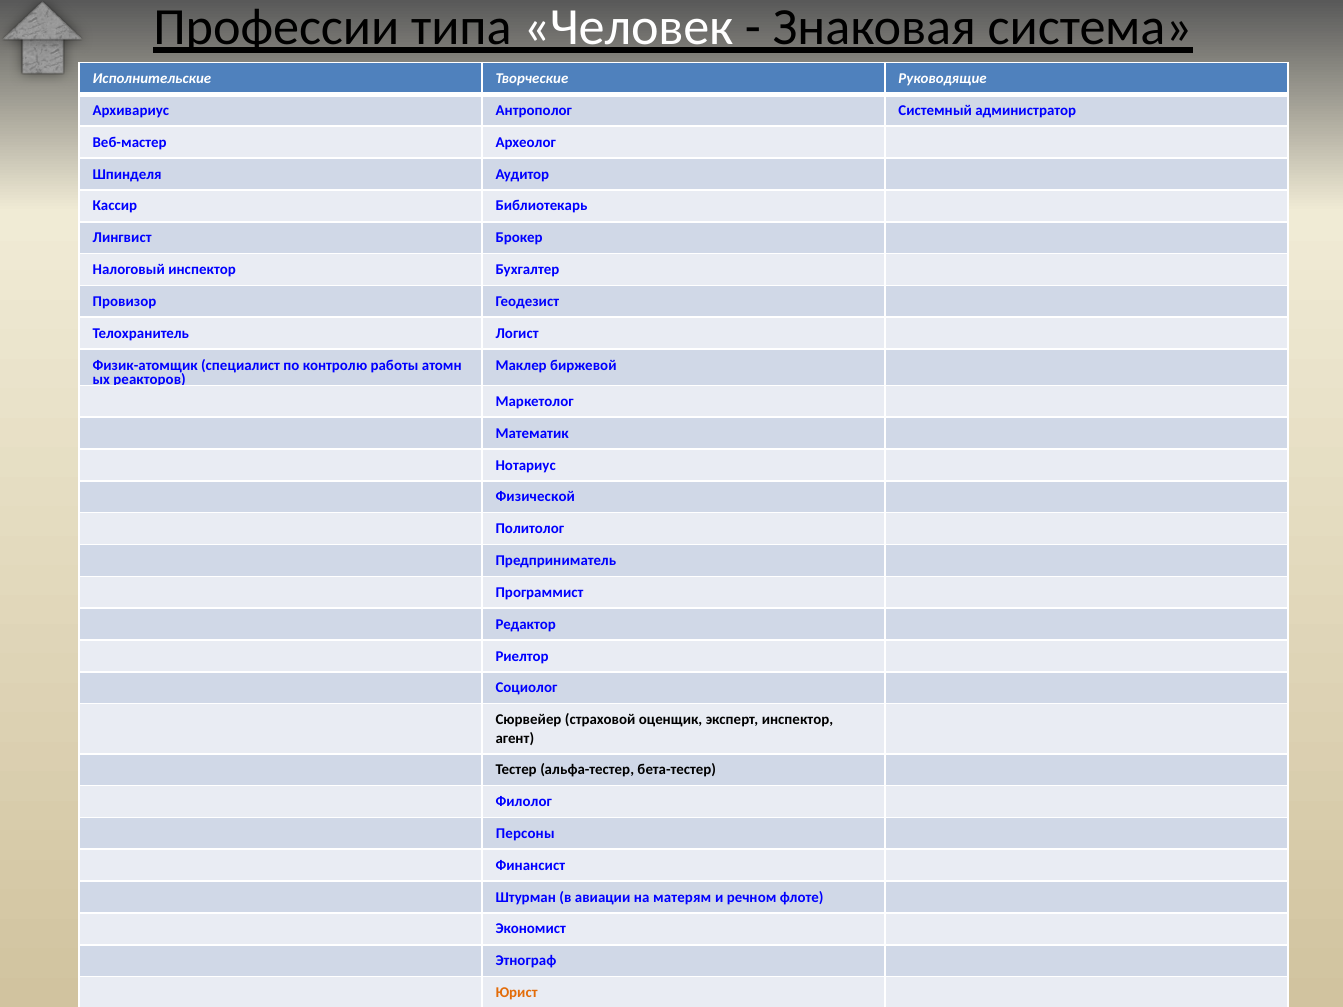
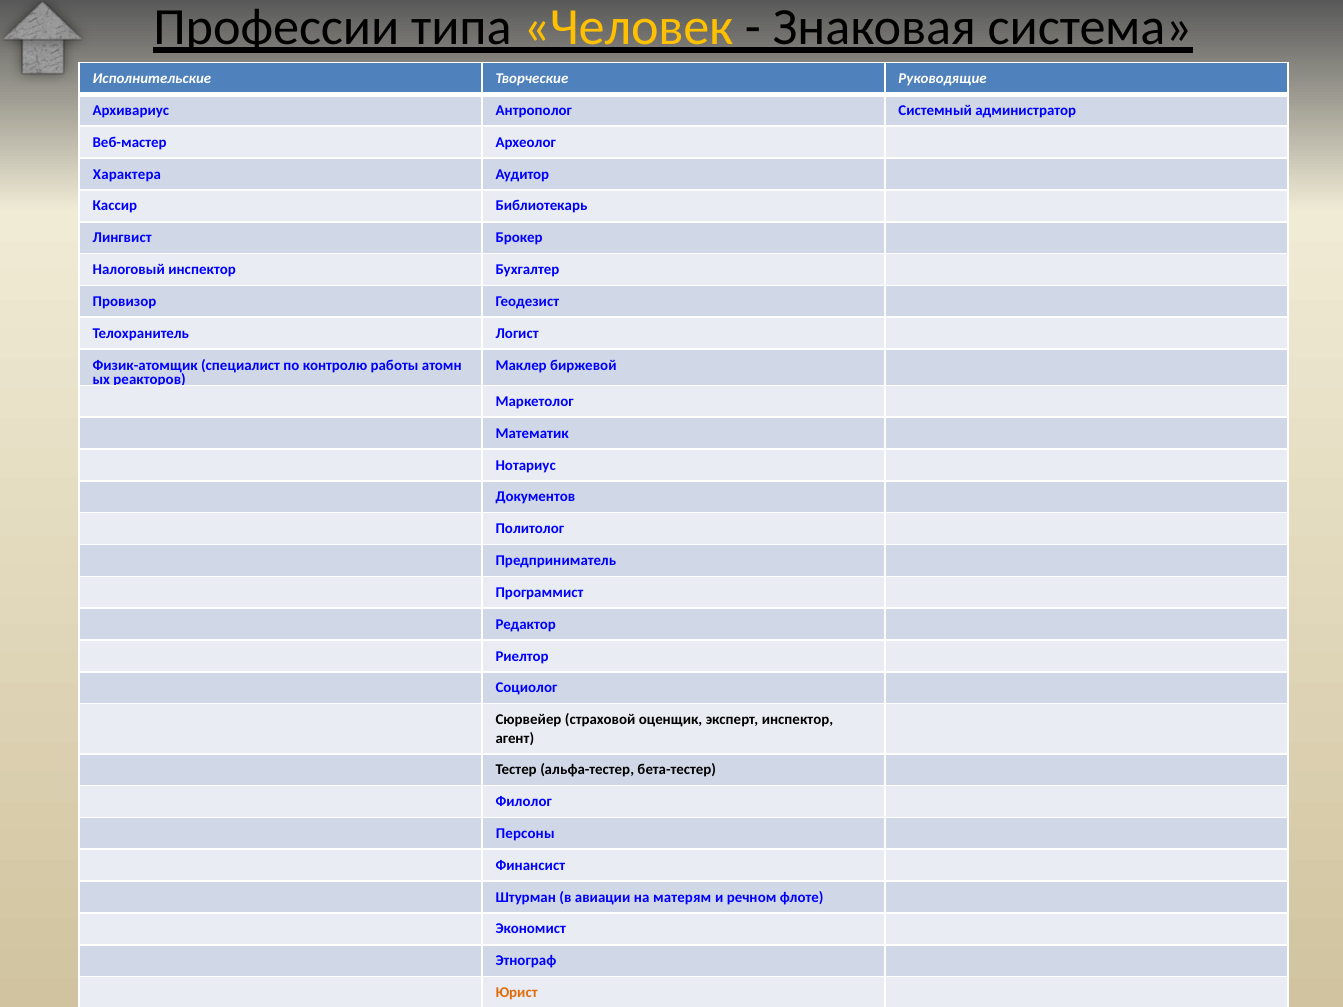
Человек colour: white -> yellow
Шпинделя: Шпинделя -> Характера
Физической: Физической -> Документов
